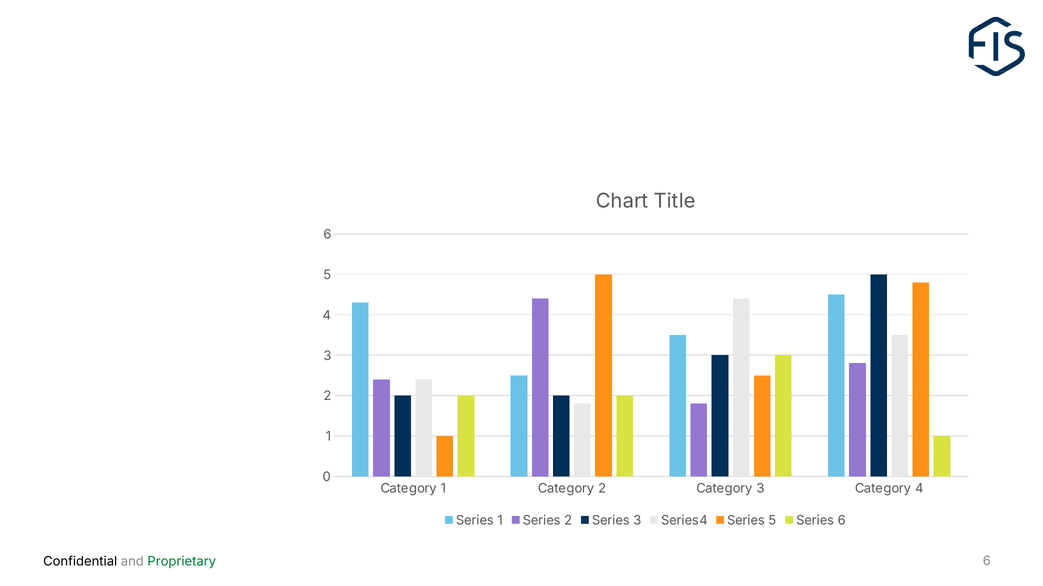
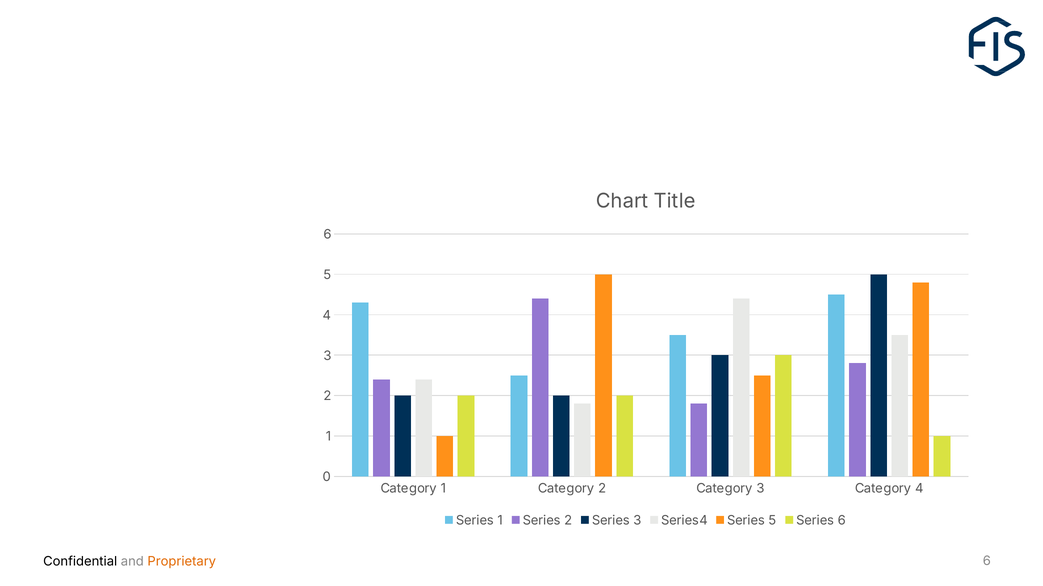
Proprietary colour: green -> orange
